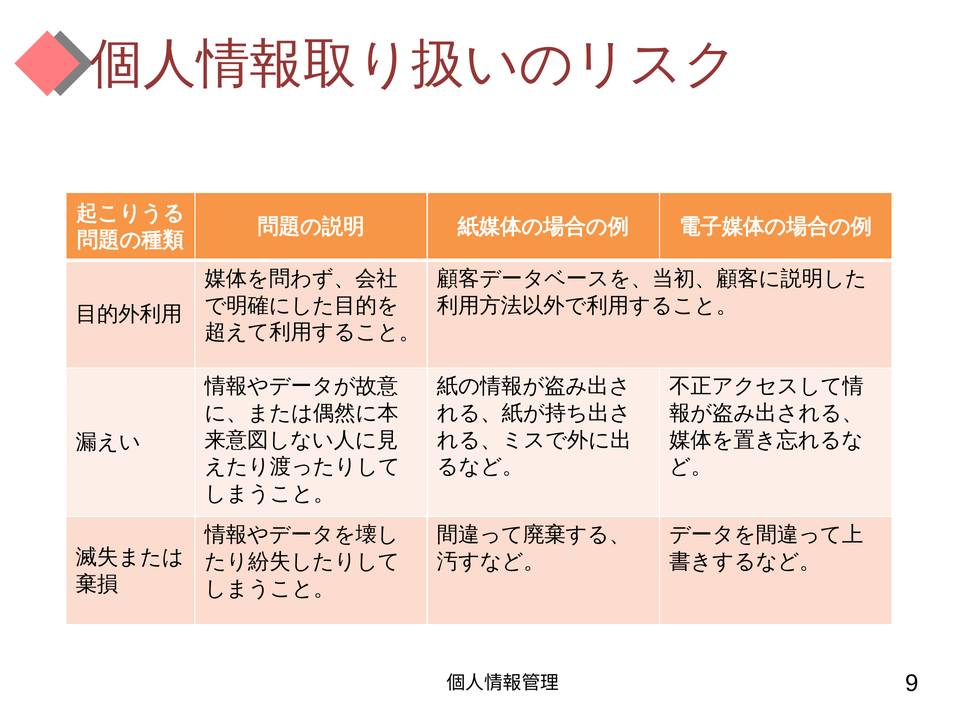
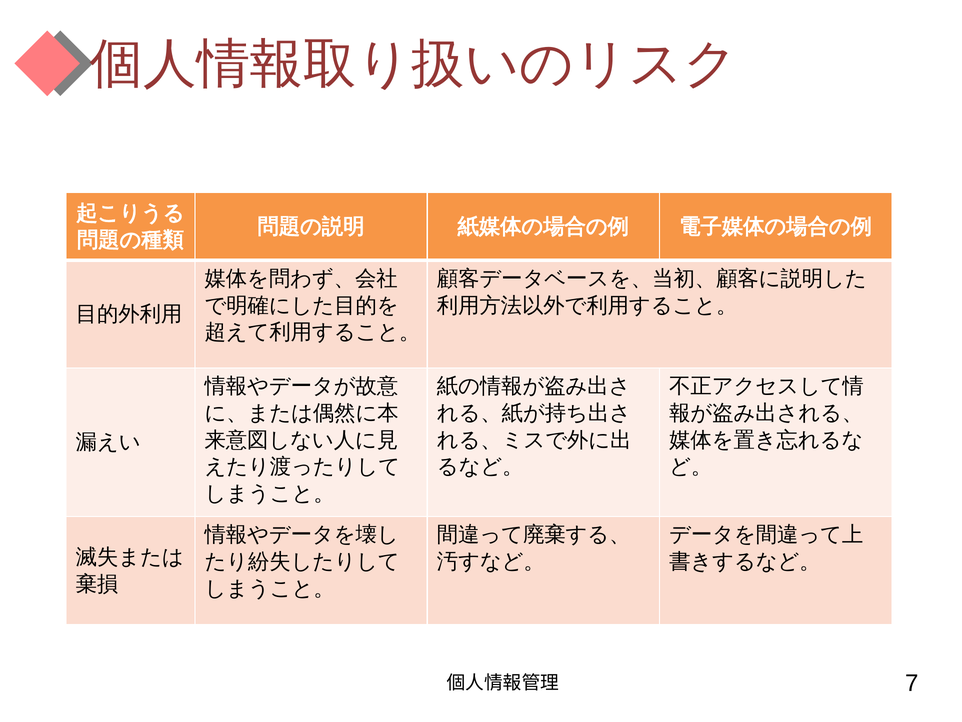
9: 9 -> 7
